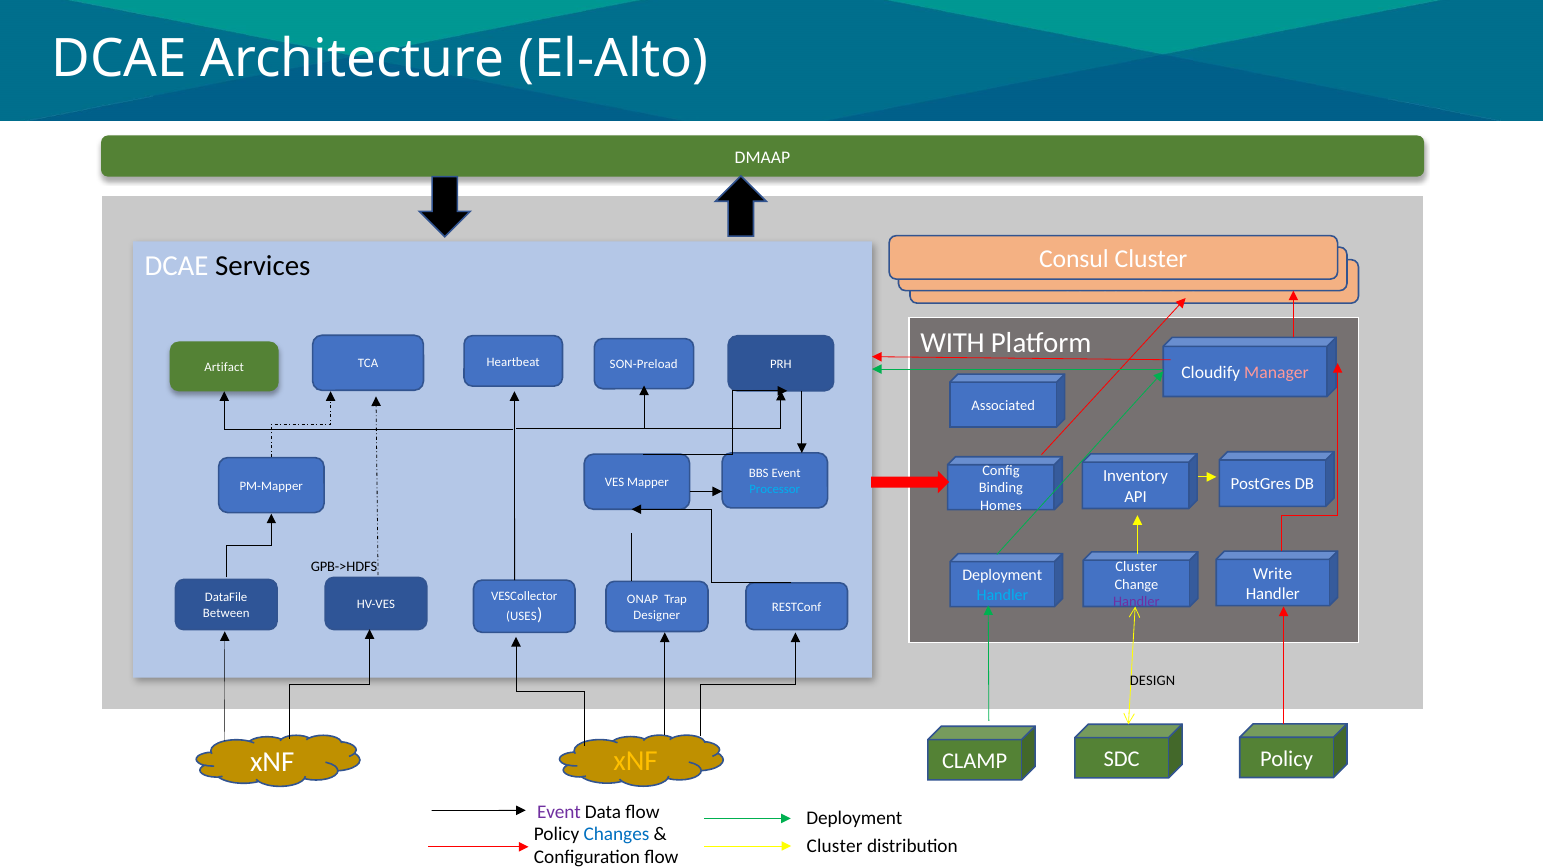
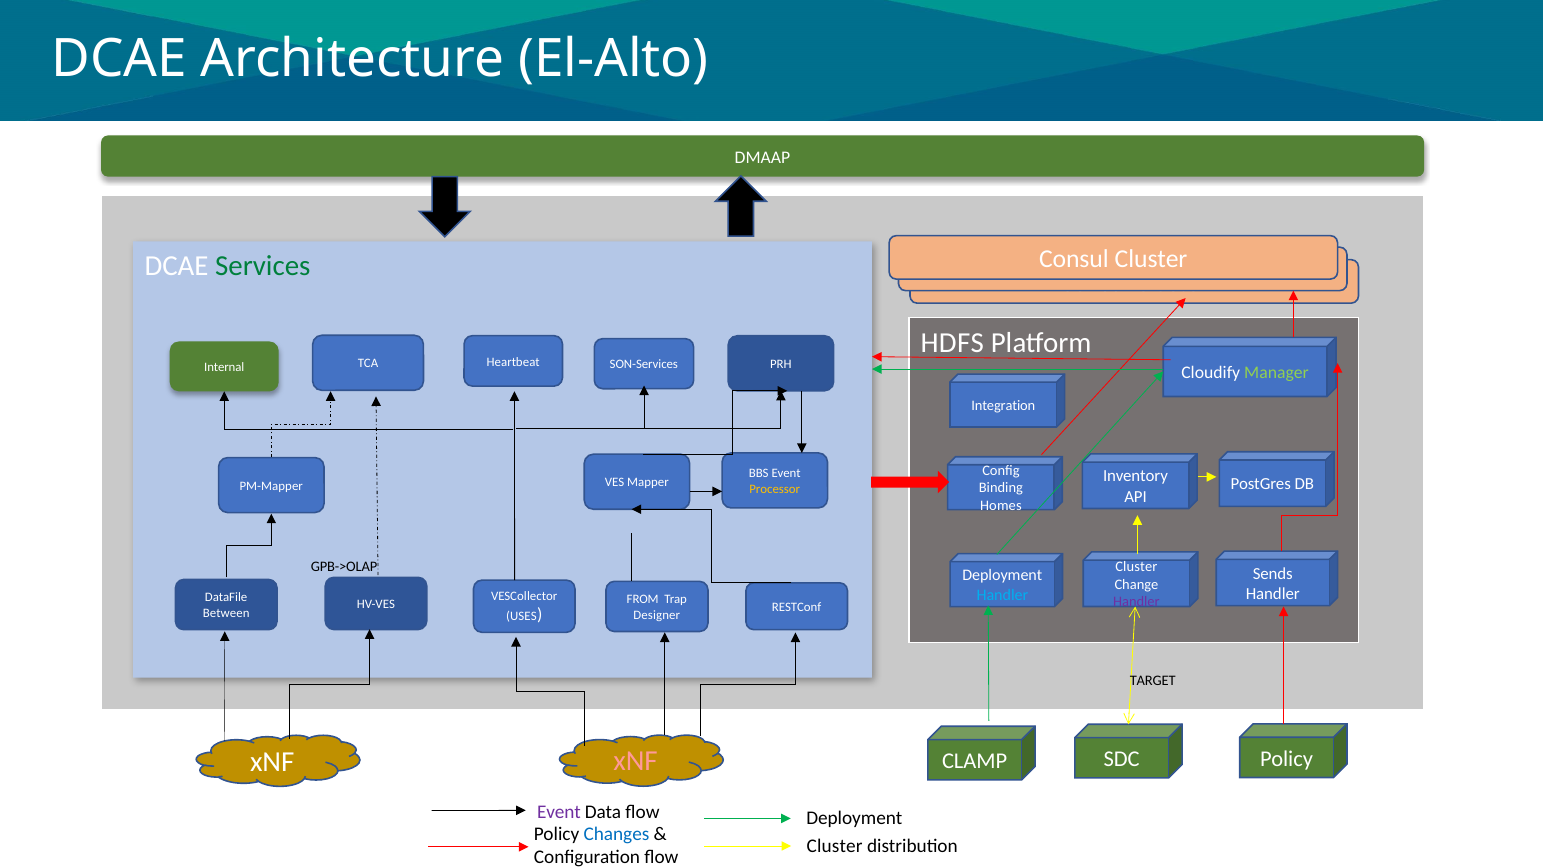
Services colour: black -> green
WITH: WITH -> HDFS
SON-Preload: SON-Preload -> SON-Services
Artifact: Artifact -> Internal
Manager colour: pink -> light green
Associated: Associated -> Integration
Processor colour: light blue -> yellow
GPB->HDFS: GPB->HDFS -> GPB->OLAP
Write: Write -> Sends
ONAP: ONAP -> FROM
DESIGN: DESIGN -> TARGET
xNF at (636, 761) colour: yellow -> pink
